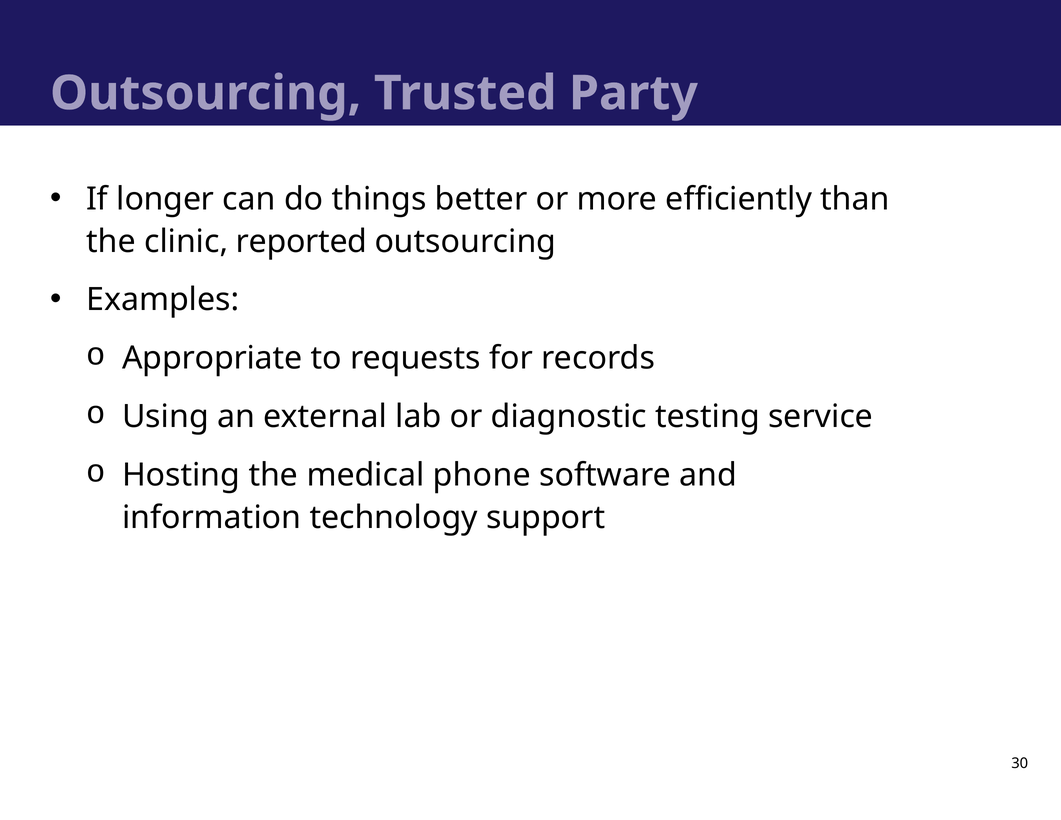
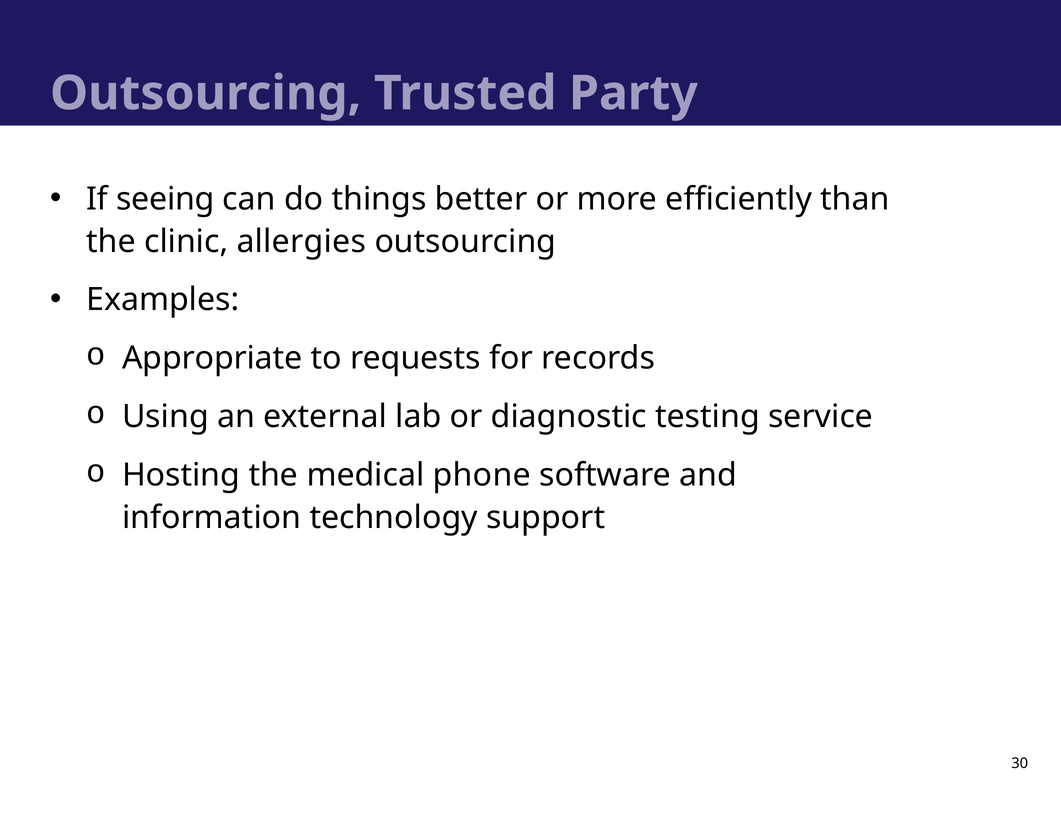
longer: longer -> seeing
reported: reported -> allergies
